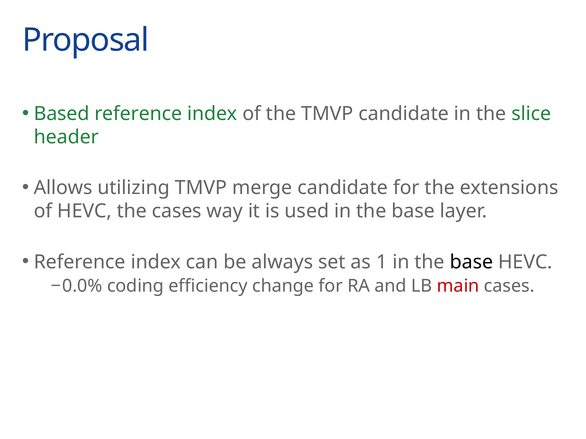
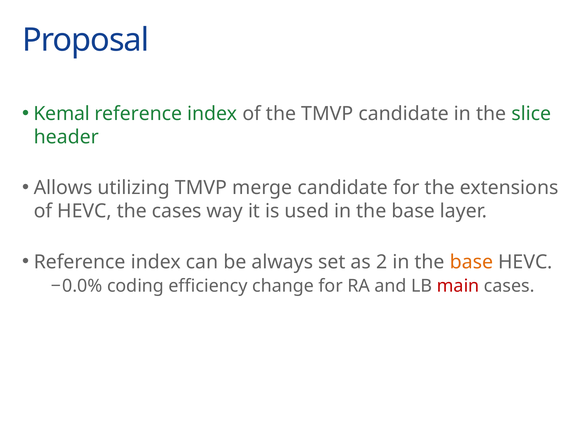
Based: Based -> Kemal
1: 1 -> 2
base at (471, 262) colour: black -> orange
